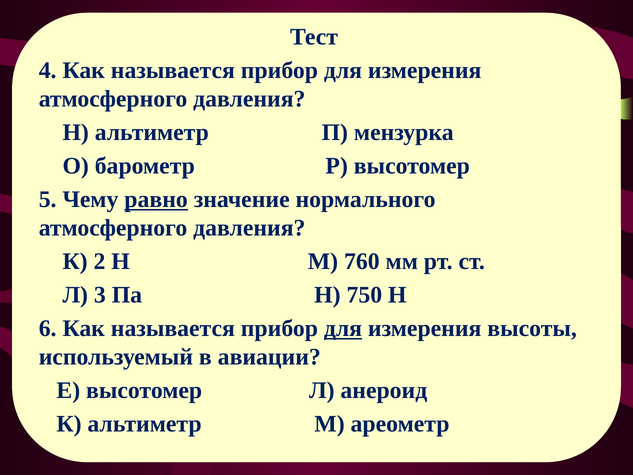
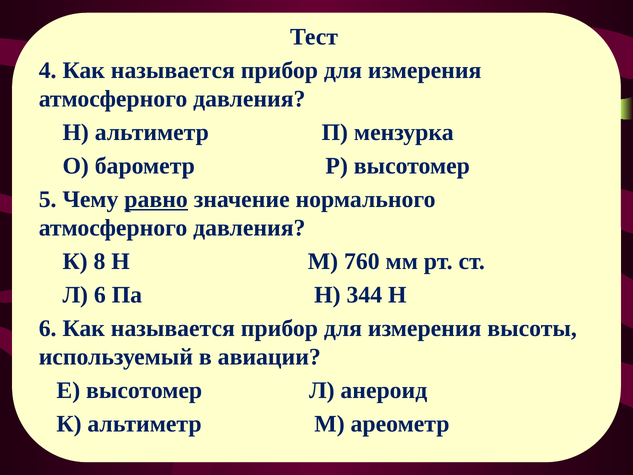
2: 2 -> 8
Л 3: 3 -> 6
750: 750 -> 344
для at (343, 328) underline: present -> none
